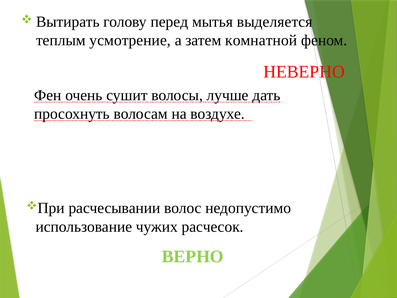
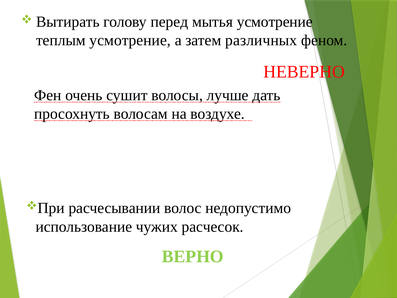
мытья выделяется: выделяется -> усмотрение
комнатной: комнатной -> различных
